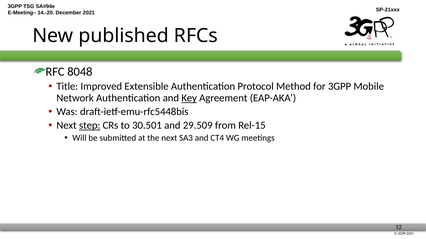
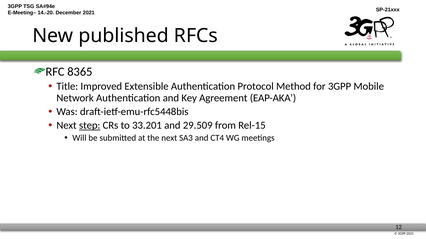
8048: 8048 -> 8365
Key underline: present -> none
30.501: 30.501 -> 33.201
